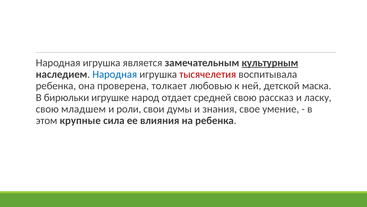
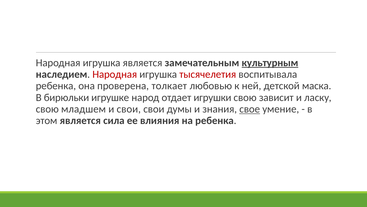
Народная at (115, 74) colour: blue -> red
средней: средней -> игрушки
рассказ: рассказ -> зависит
и роли: роли -> свои
свое underline: none -> present
этом крупные: крупные -> является
